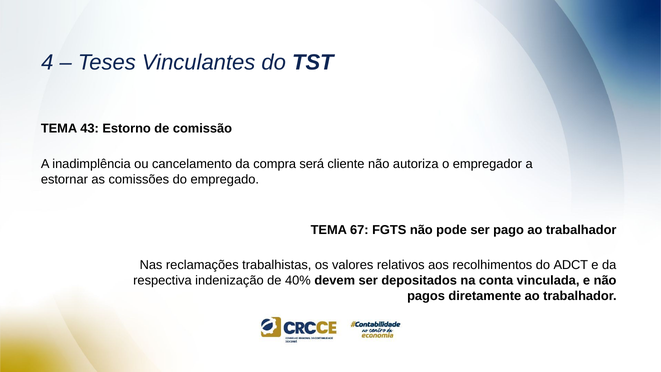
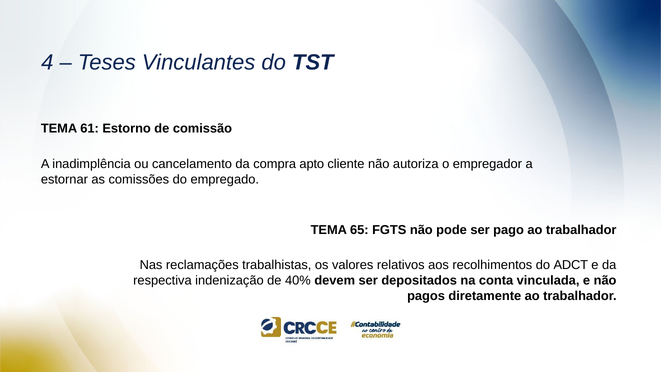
43: 43 -> 61
será: será -> apto
67: 67 -> 65
